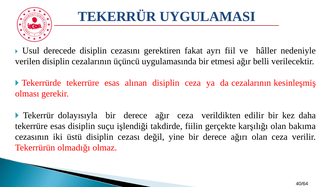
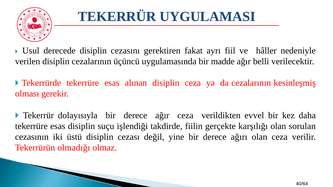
etmesi: etmesi -> madde
edilir: edilir -> evvel
bakıma: bakıma -> sorulan
